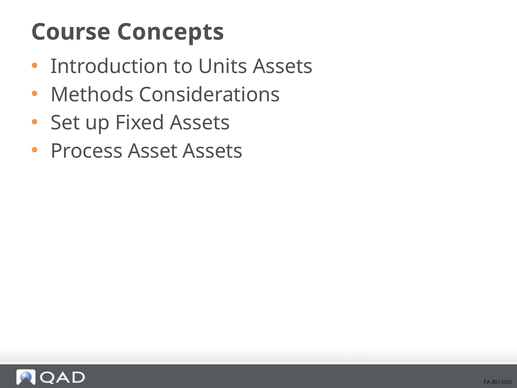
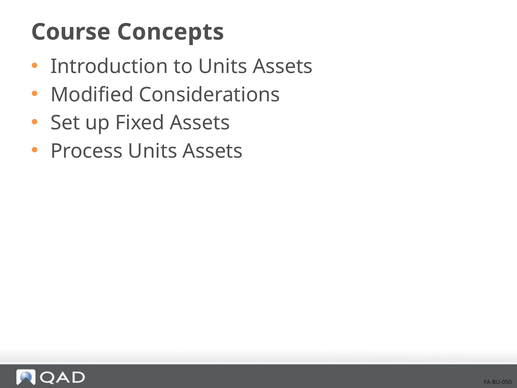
Methods: Methods -> Modified
Process Asset: Asset -> Units
